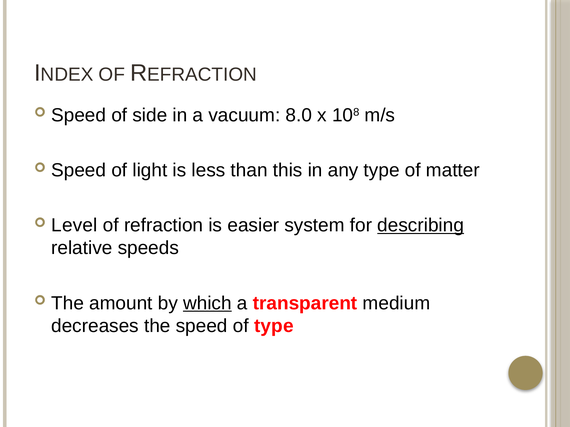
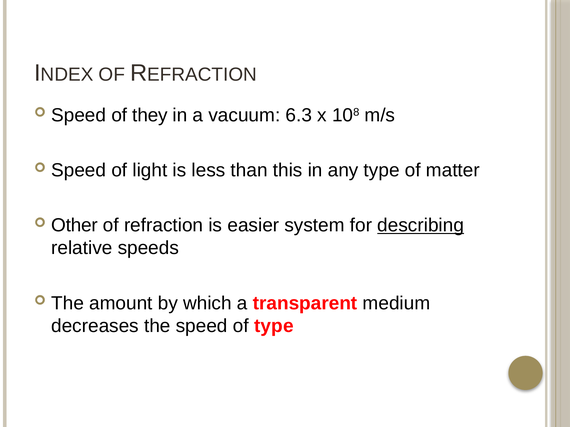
side: side -> they
8.0: 8.0 -> 6.3
Level: Level -> Other
which underline: present -> none
